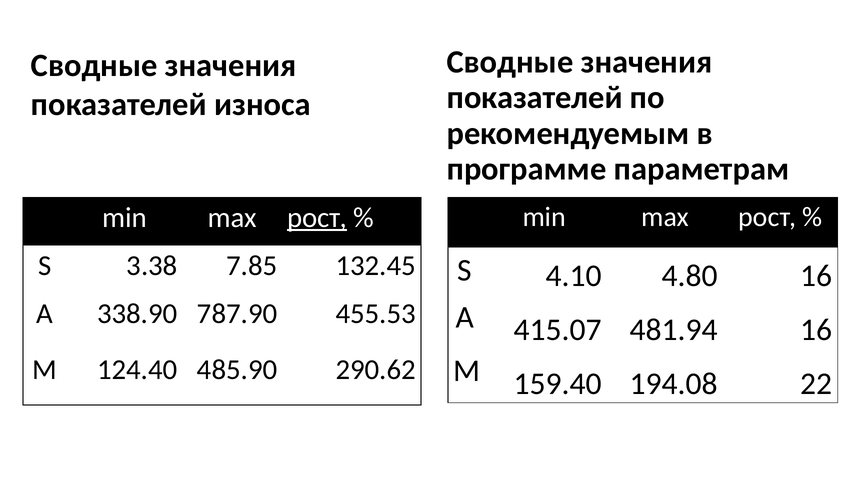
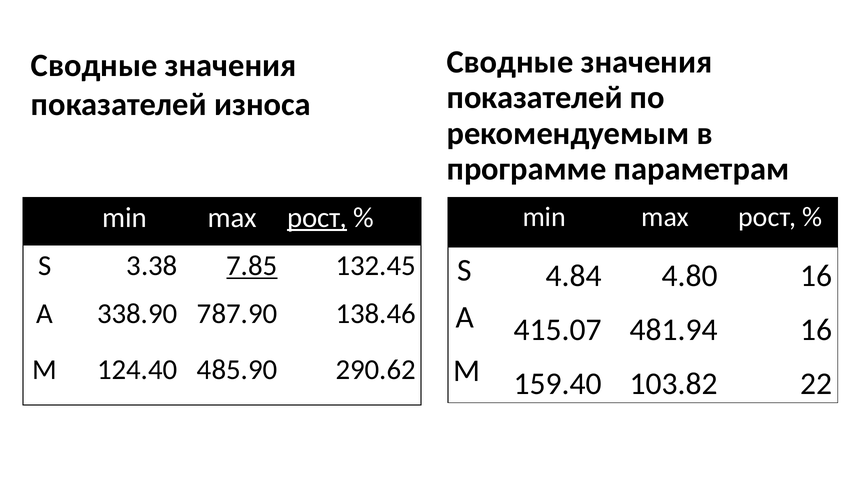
7.85 underline: none -> present
4.10: 4.10 -> 4.84
455.53: 455.53 -> 138.46
194.08: 194.08 -> 103.82
